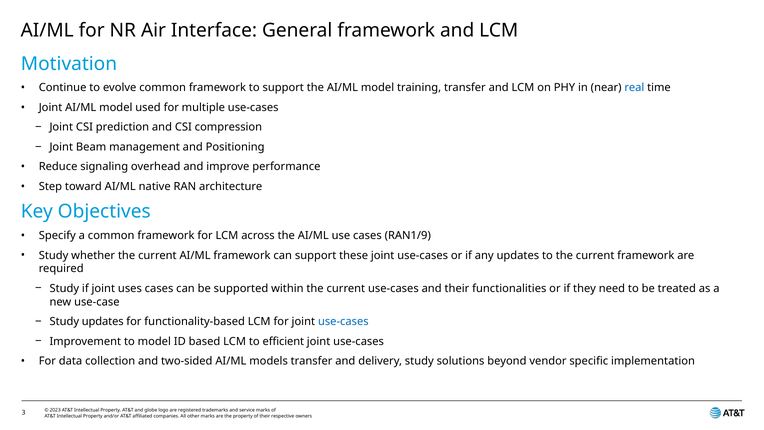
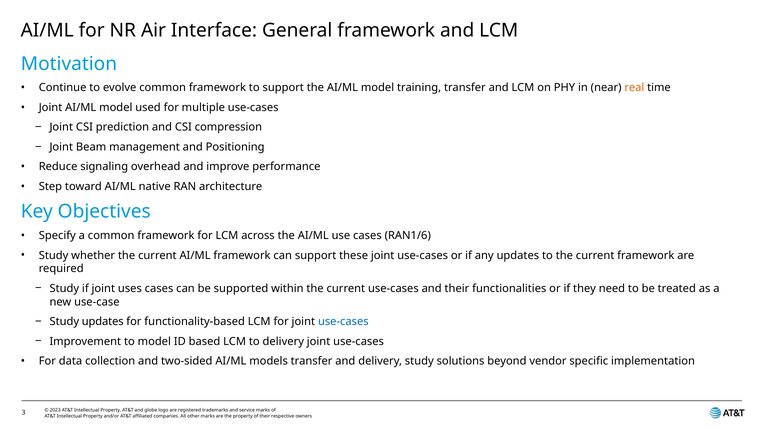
real colour: blue -> orange
RAN1/9: RAN1/9 -> RAN1/6
to efficient: efficient -> delivery
